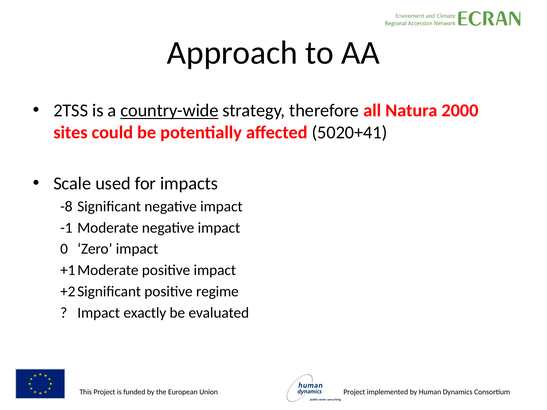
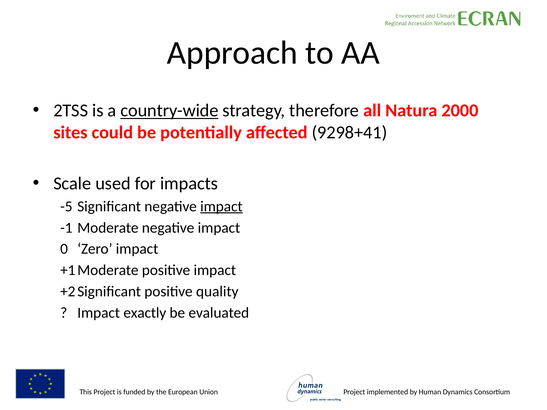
5020+41: 5020+41 -> 9298+41
-8: -8 -> -5
impact at (221, 207) underline: none -> present
regime: regime -> quality
